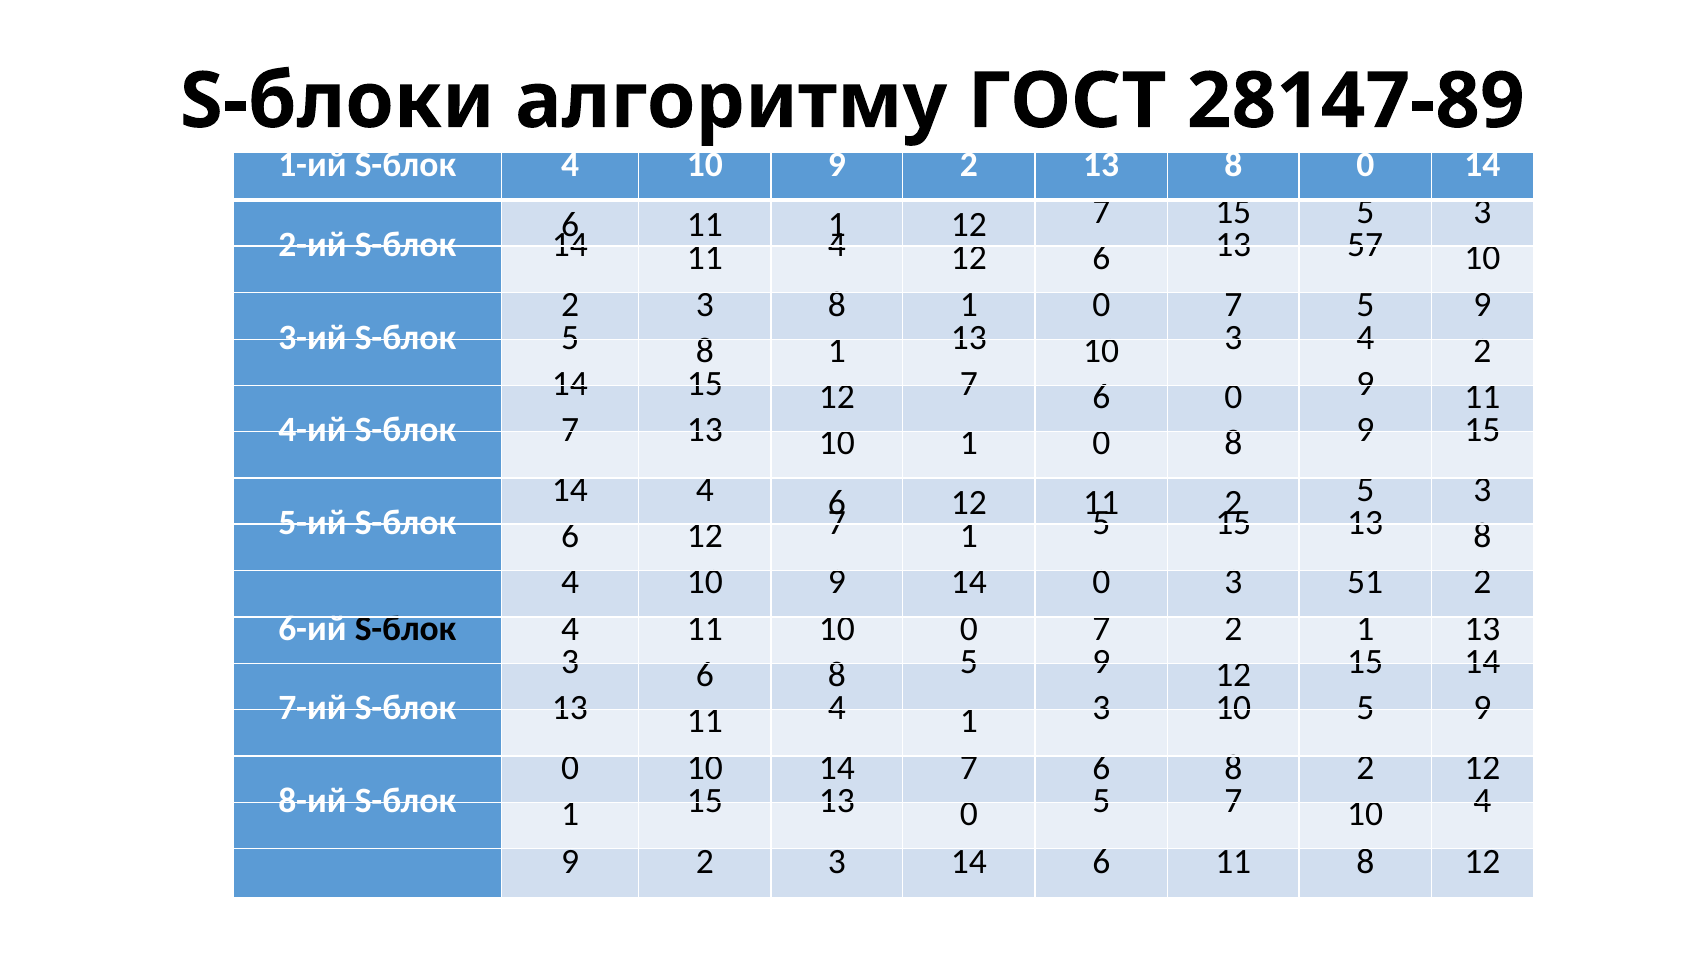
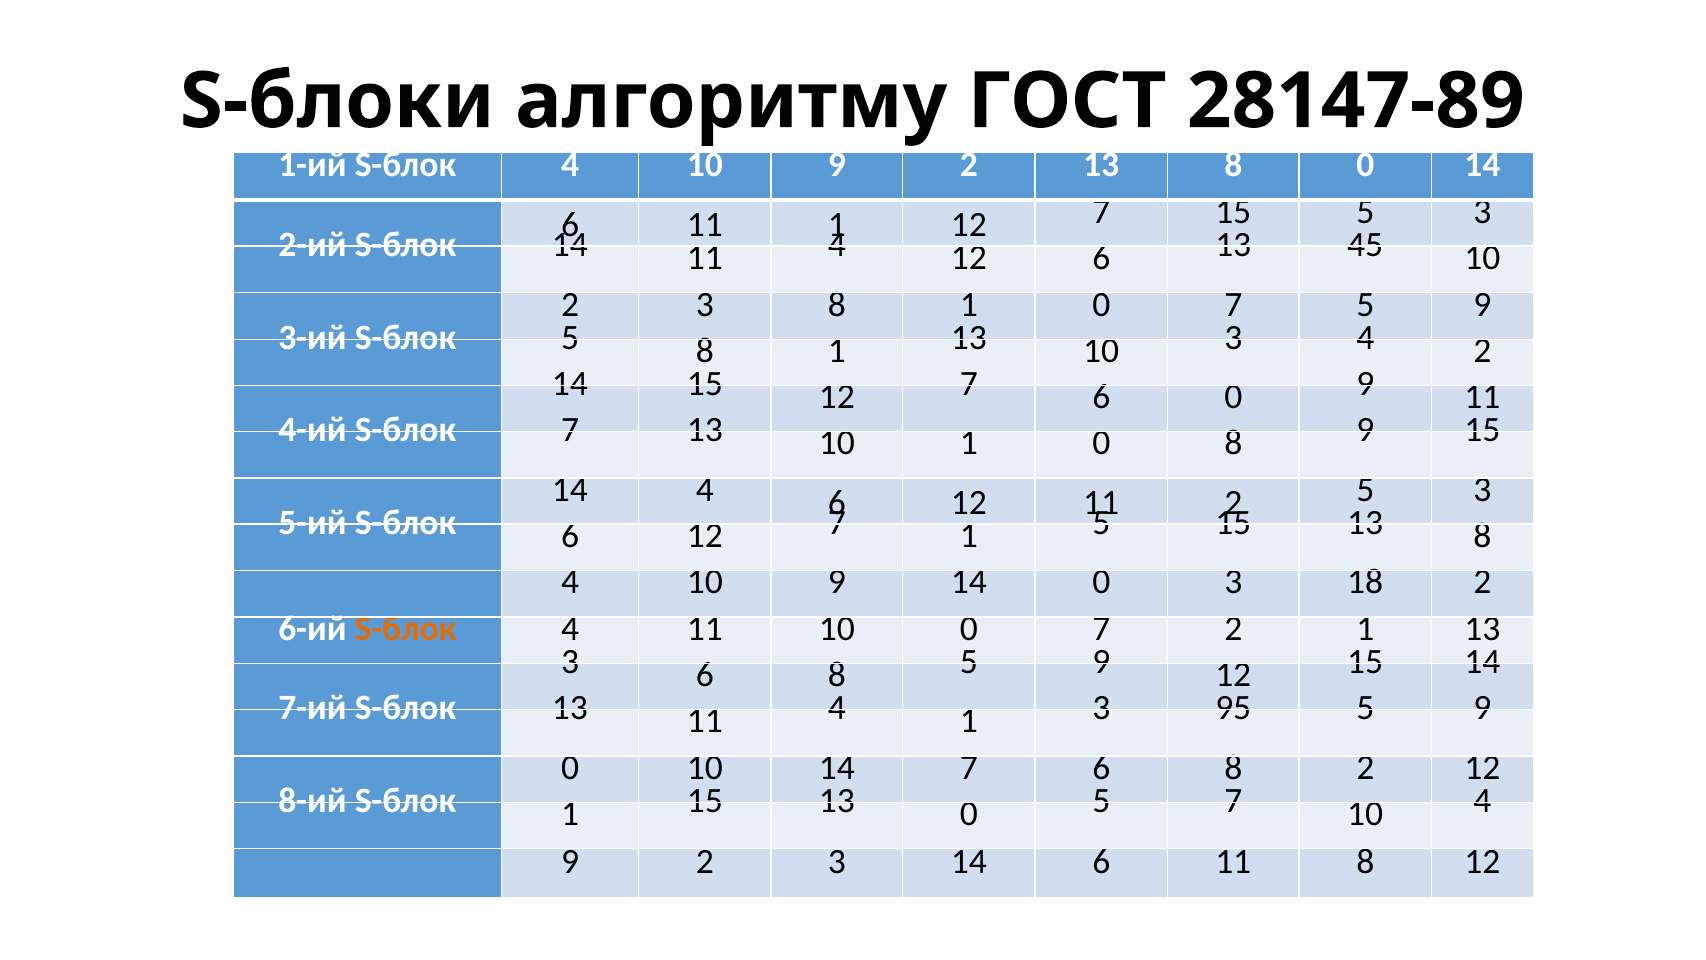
57: 57 -> 45
51: 51 -> 18
S-блок at (405, 628) colour: black -> orange
3 10: 10 -> 95
